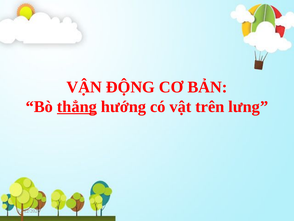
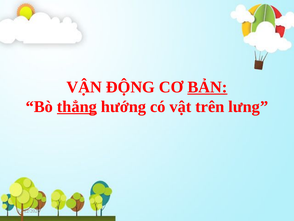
BẢN underline: none -> present
